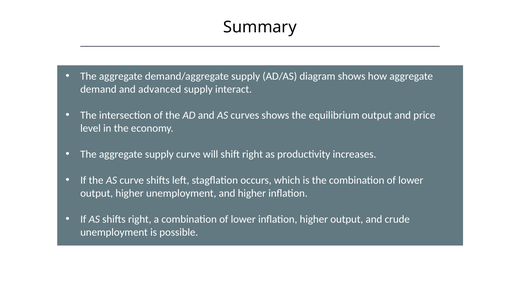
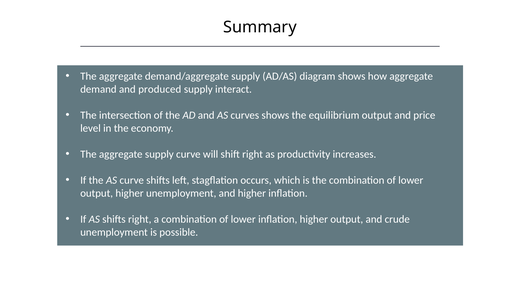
advanced: advanced -> produced
